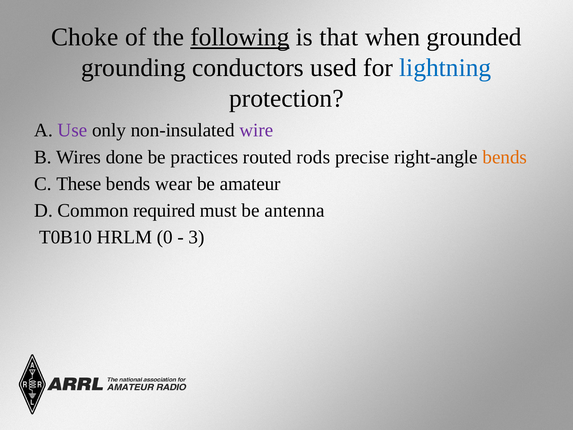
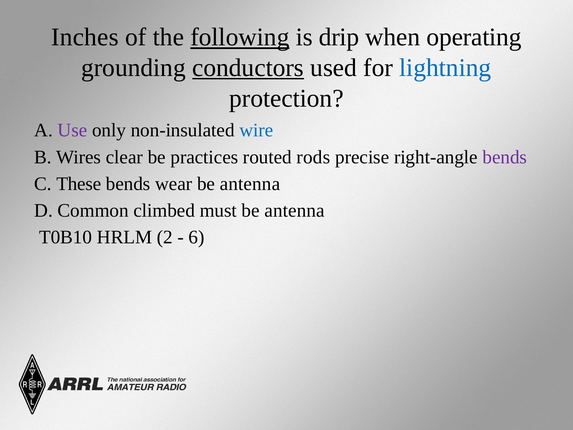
Choke: Choke -> Inches
that: that -> drip
grounded: grounded -> operating
conductors underline: none -> present
wire colour: purple -> blue
done: done -> clear
bends at (505, 157) colour: orange -> purple
amateur at (250, 184): amateur -> antenna
required: required -> climbed
0: 0 -> 2
3: 3 -> 6
